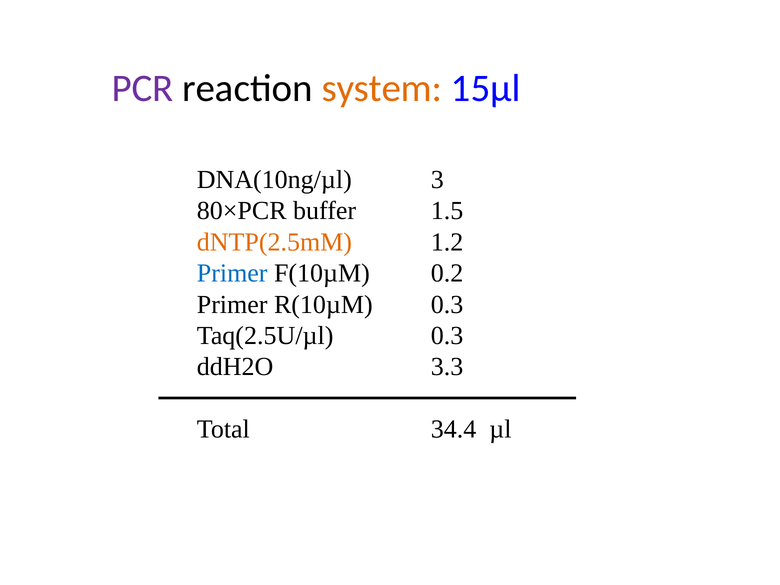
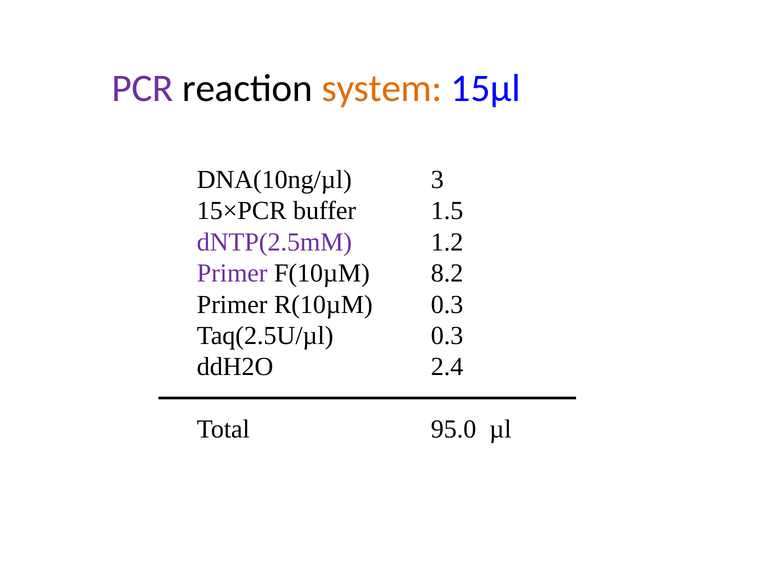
80×PCR: 80×PCR -> 15×PCR
dNTP(2.5mM colour: orange -> purple
Primer at (232, 273) colour: blue -> purple
0.2: 0.2 -> 8.2
3.3: 3.3 -> 2.4
34.4: 34.4 -> 95.0
